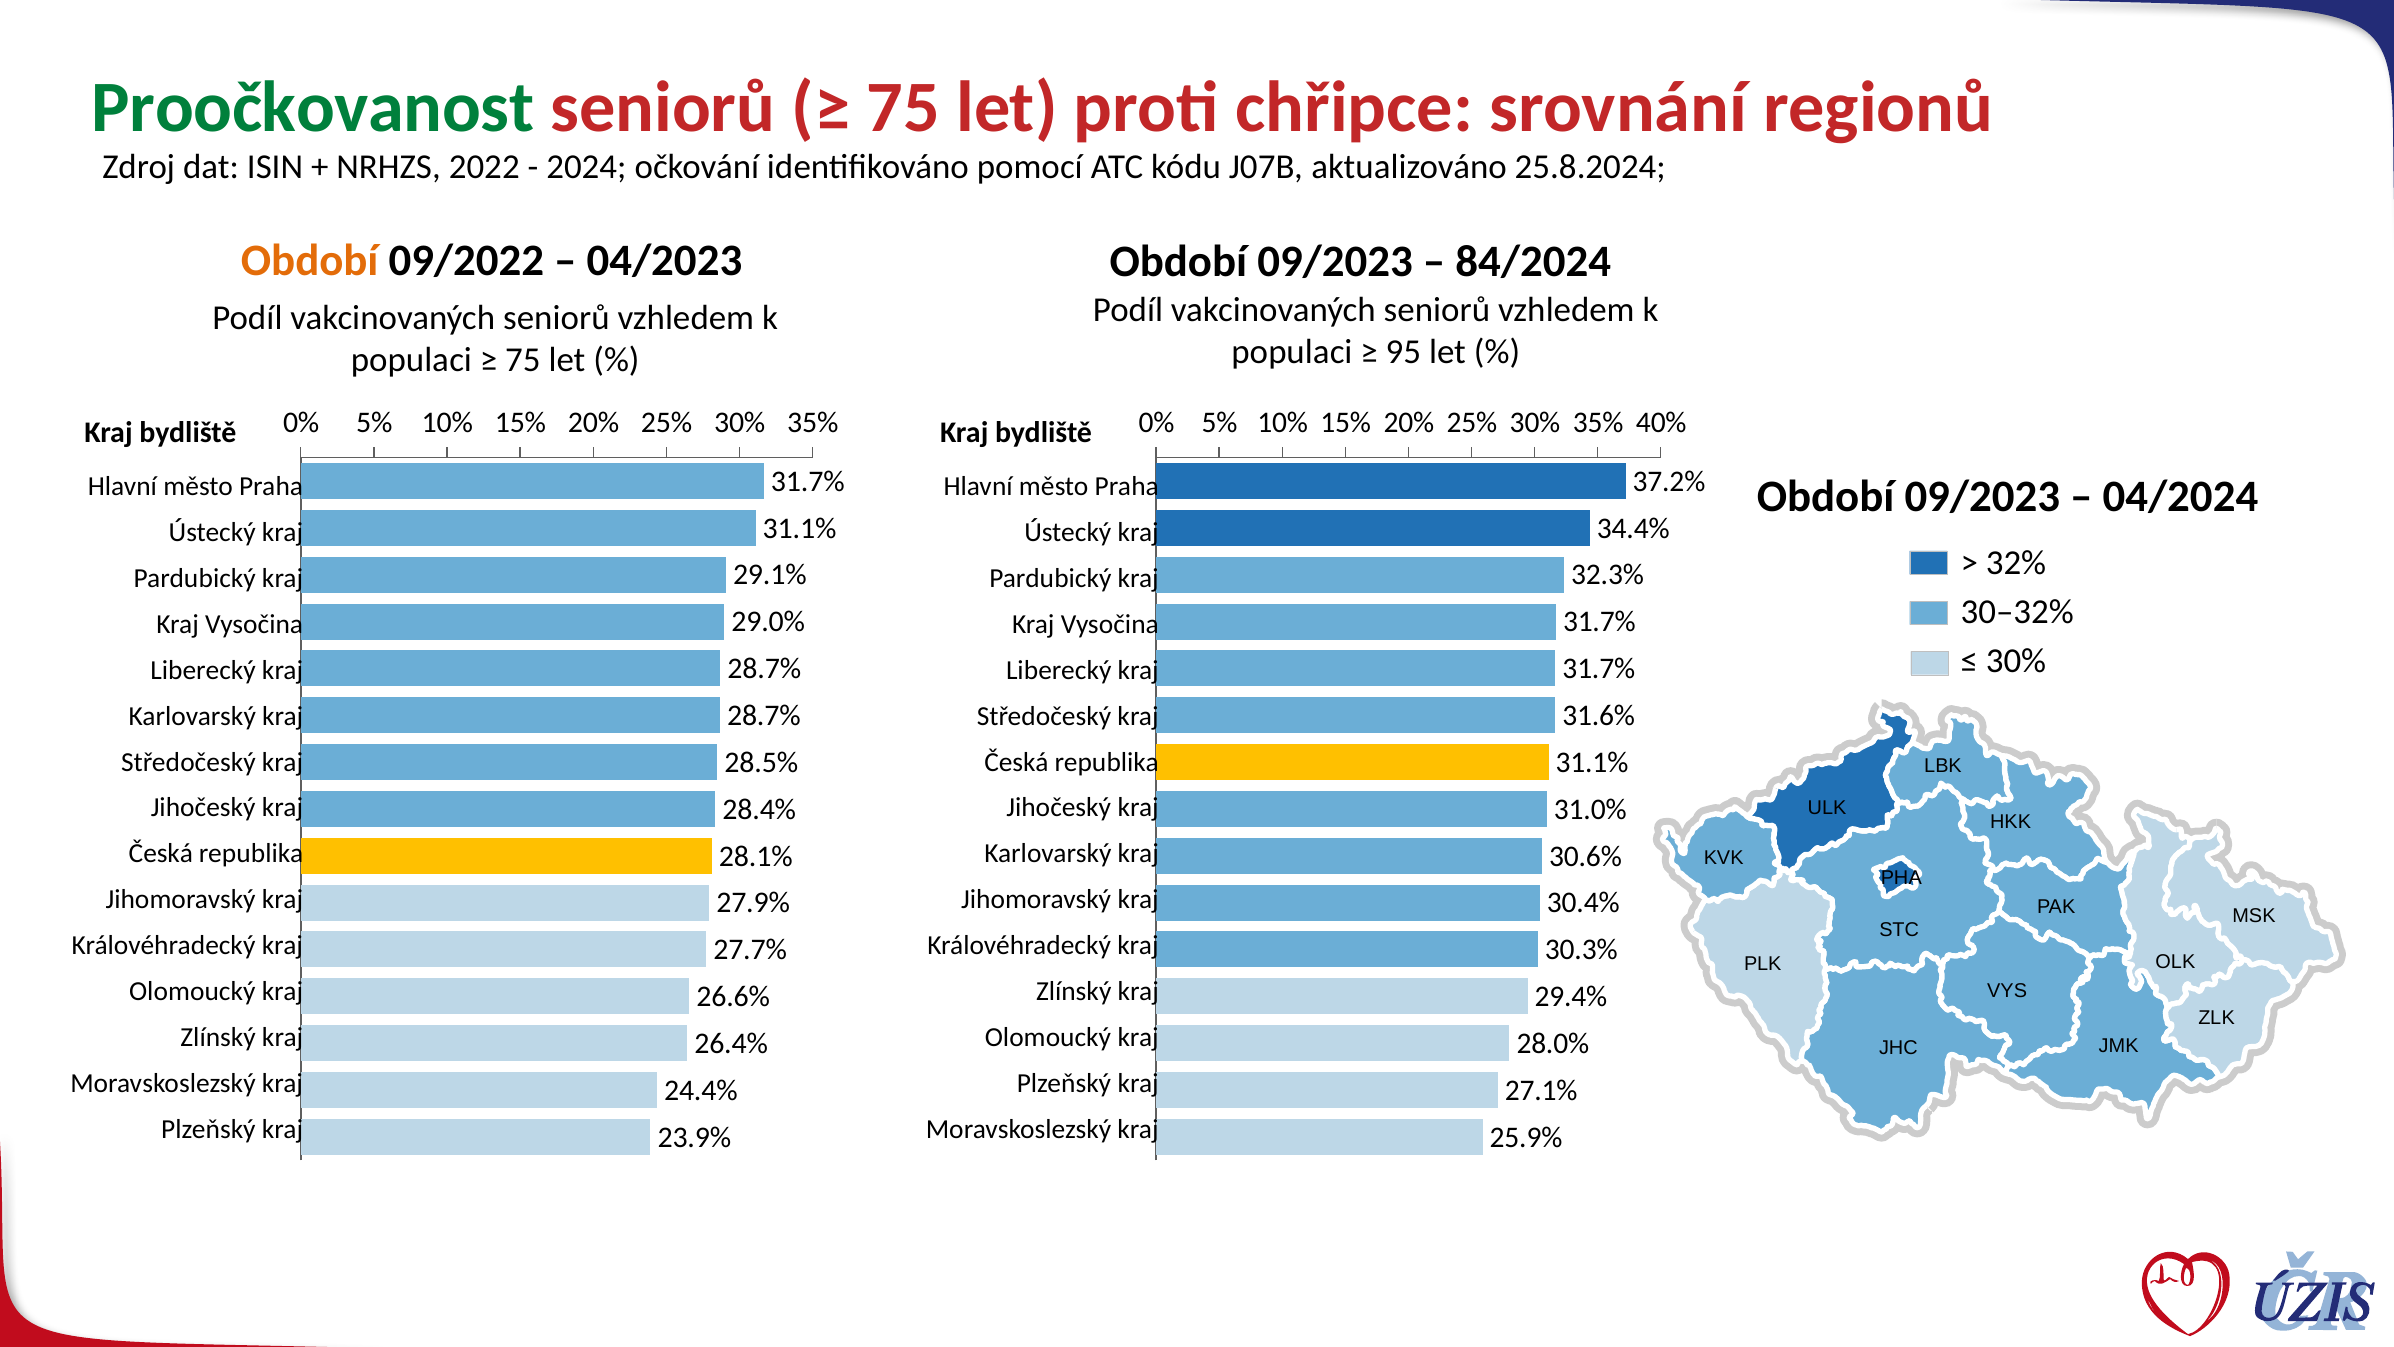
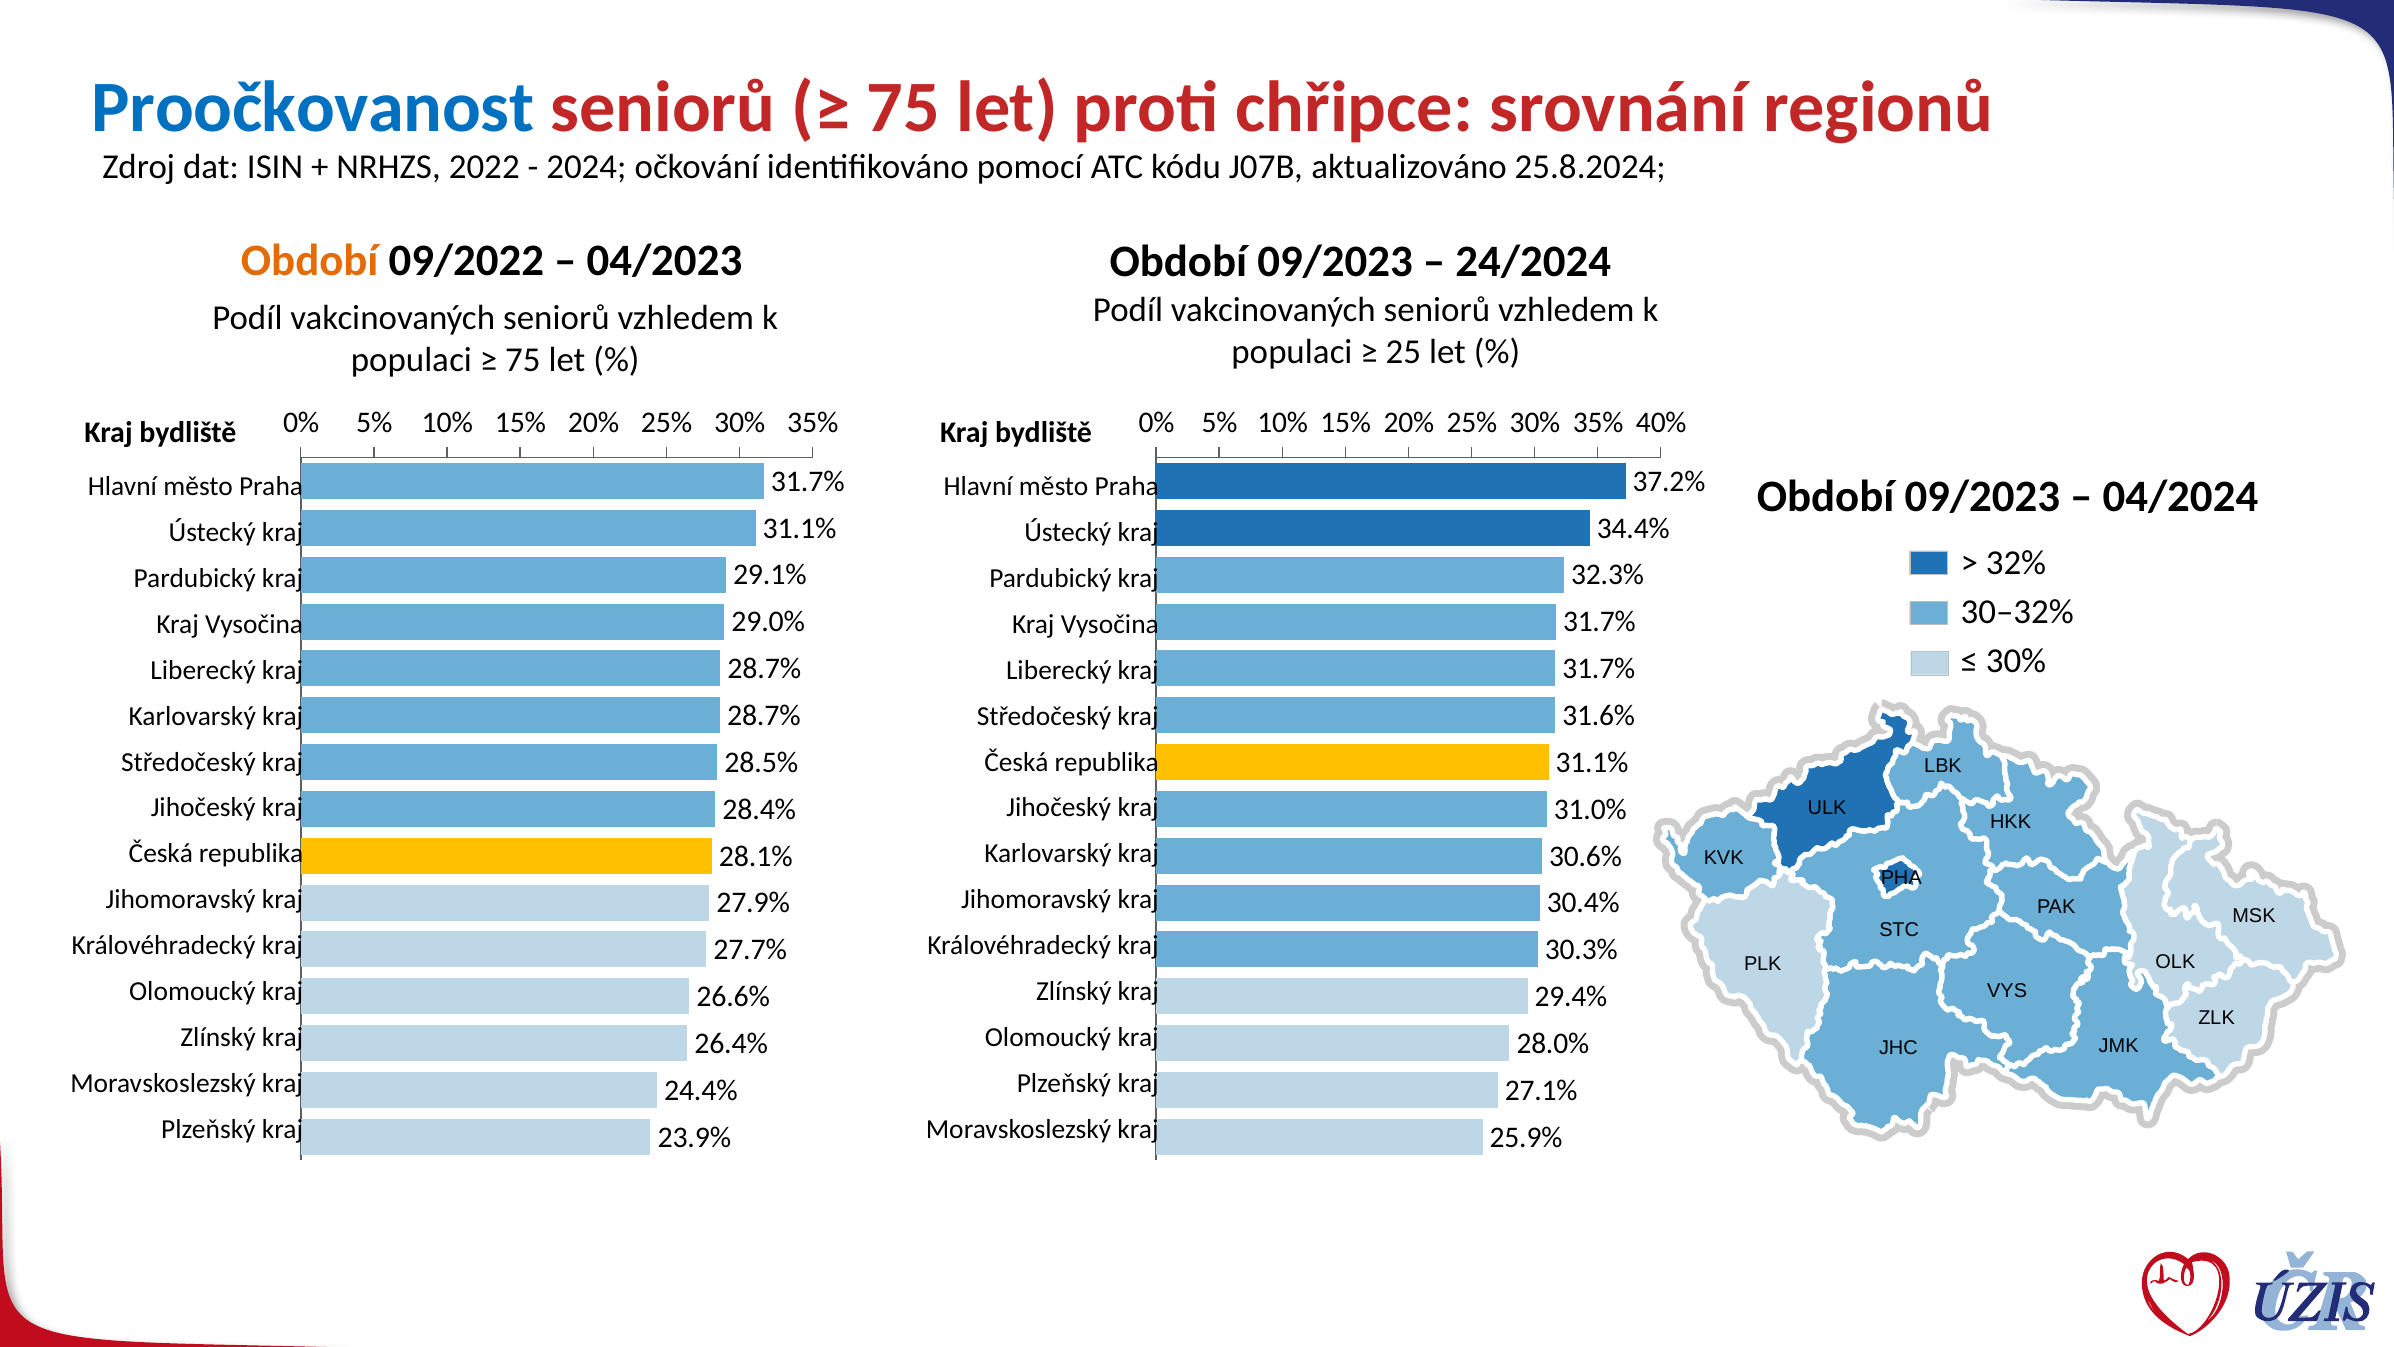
Proočkovanost colour: green -> blue
84/2024: 84/2024 -> 24/2024
95: 95 -> 25
